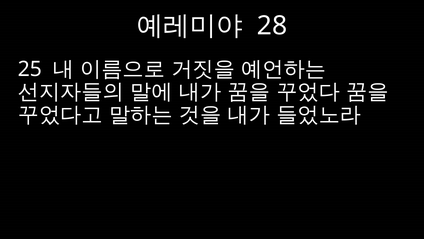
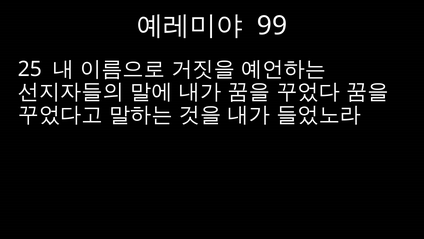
28: 28 -> 99
